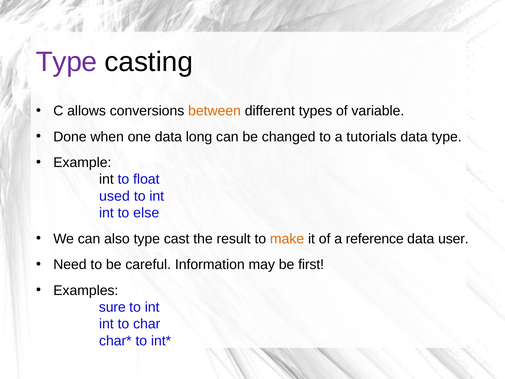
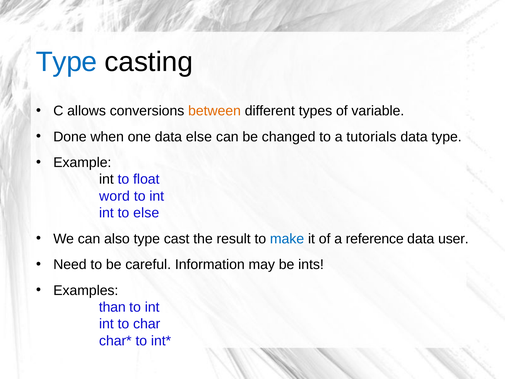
Type at (67, 62) colour: purple -> blue
data long: long -> else
used: used -> word
make colour: orange -> blue
first: first -> ints
sure: sure -> than
